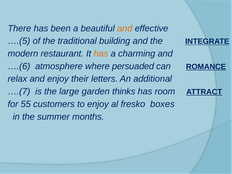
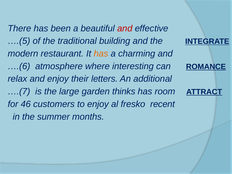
and at (125, 28) colour: orange -> red
persuaded: persuaded -> interesting
55: 55 -> 46
boxes: boxes -> recent
